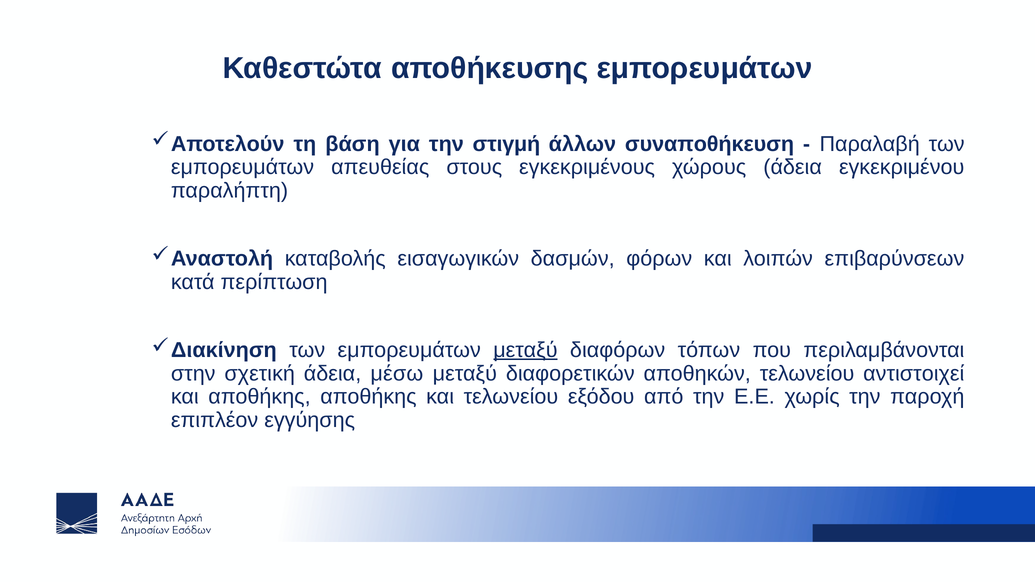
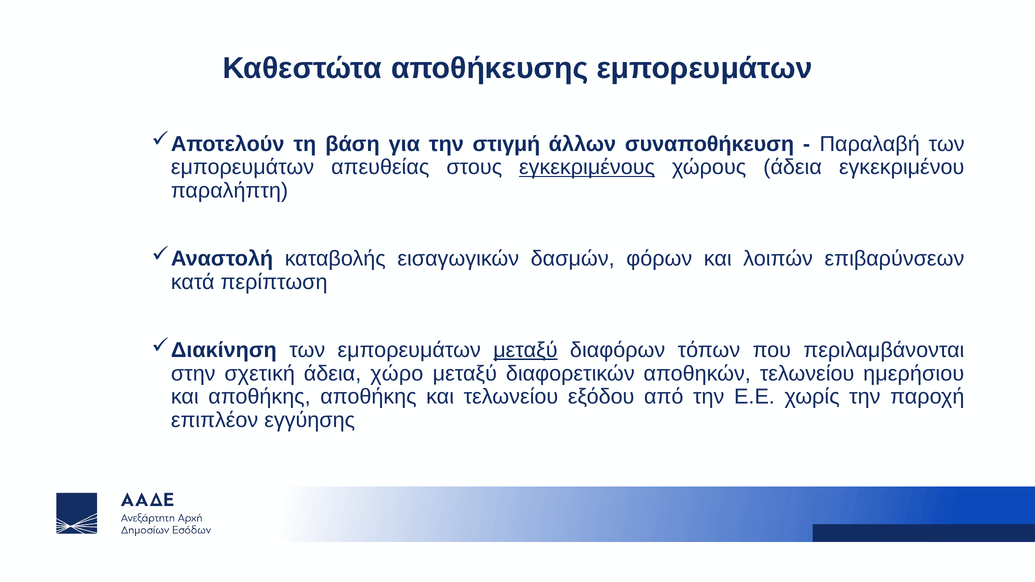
εγκεκριμένους underline: none -> present
μέσω: μέσω -> χώρο
αντιστοιχεί: αντιστοιχεί -> ημερήσιου
